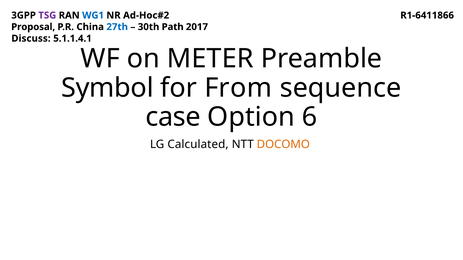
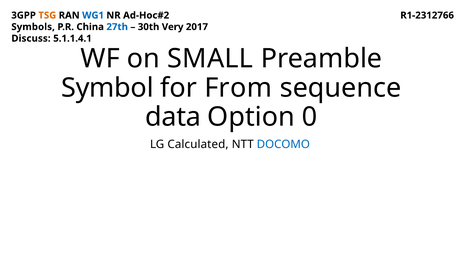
TSG colour: purple -> orange
R1-6411866: R1-6411866 -> R1-2312766
Proposal: Proposal -> Symbols
Path: Path -> Very
METER: METER -> SMALL
case: case -> data
6: 6 -> 0
DOCOMO colour: orange -> blue
